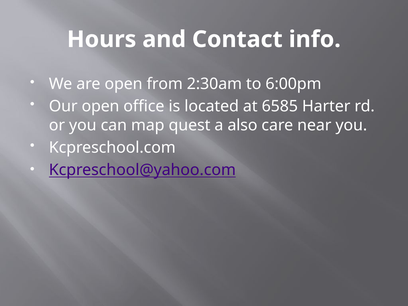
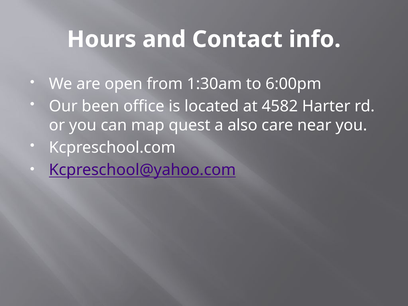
2:30am: 2:30am -> 1:30am
Our open: open -> been
6585: 6585 -> 4582
